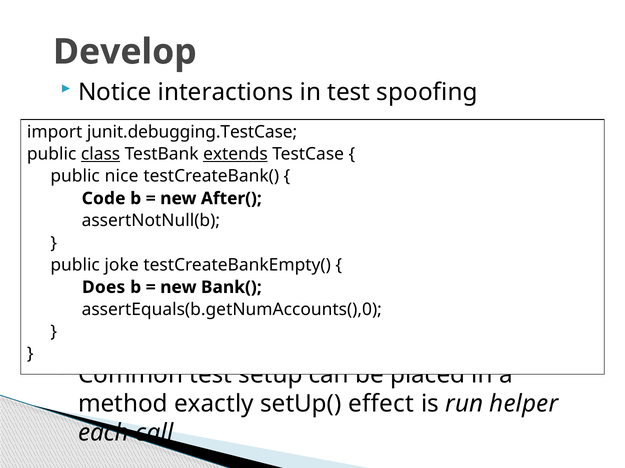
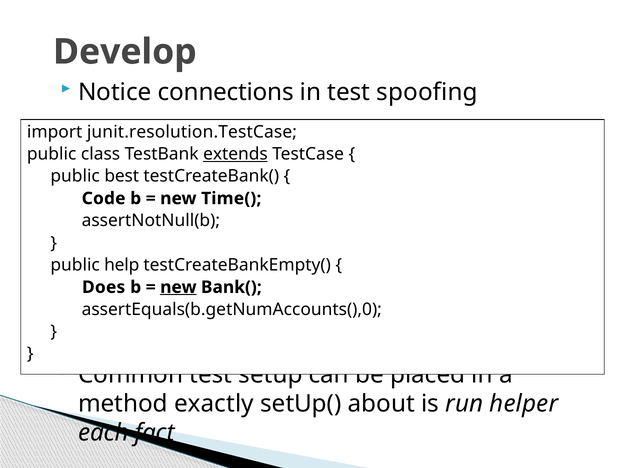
interactions: interactions -> connections
junit.debugging.TestCase: junit.debugging.TestCase -> junit.resolution.TestCase
class underline: present -> none
nice: nice -> best
After(: After( -> Time(
joke: joke -> help
new at (178, 288) underline: none -> present
effect: effect -> about
call: call -> fact
